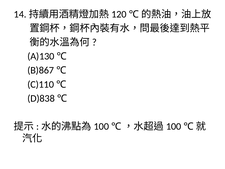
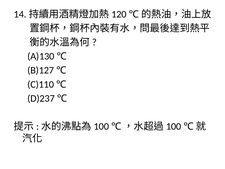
B)867: B)867 -> B)127
D)838: D)838 -> D)237
